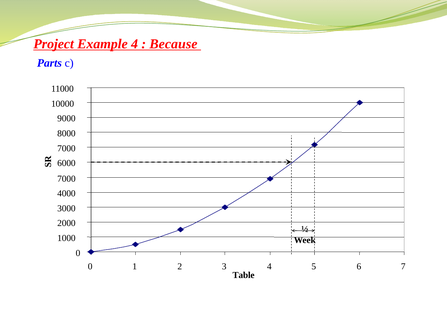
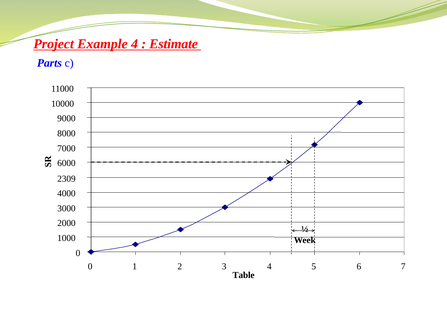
Because: Because -> Estimate
7000 at (66, 179): 7000 -> 2309
